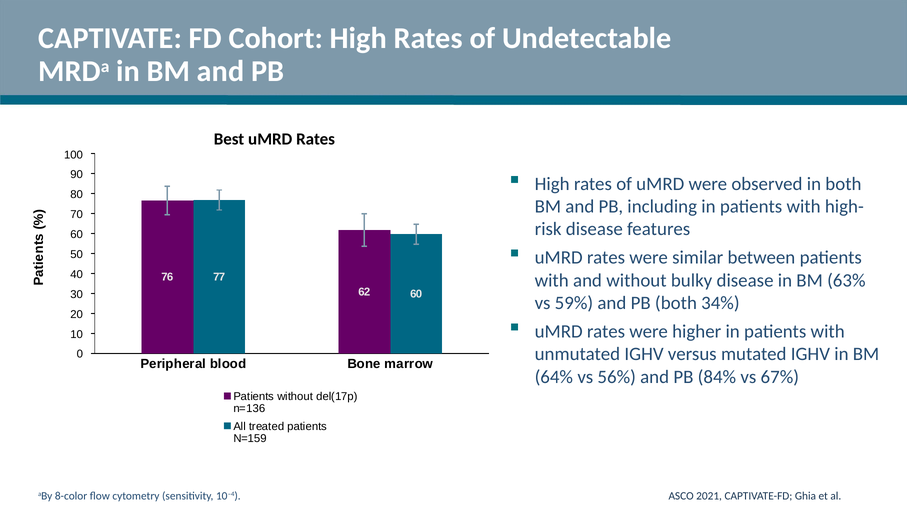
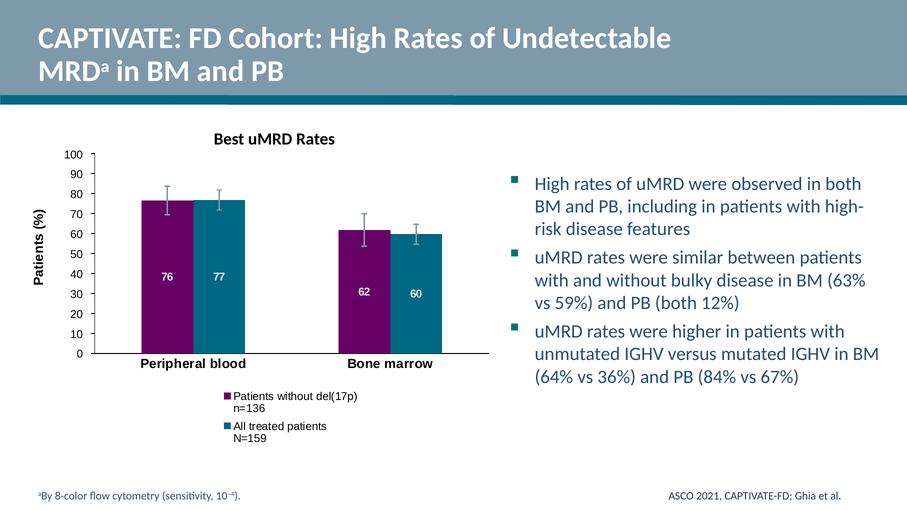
34%: 34% -> 12%
56%: 56% -> 36%
